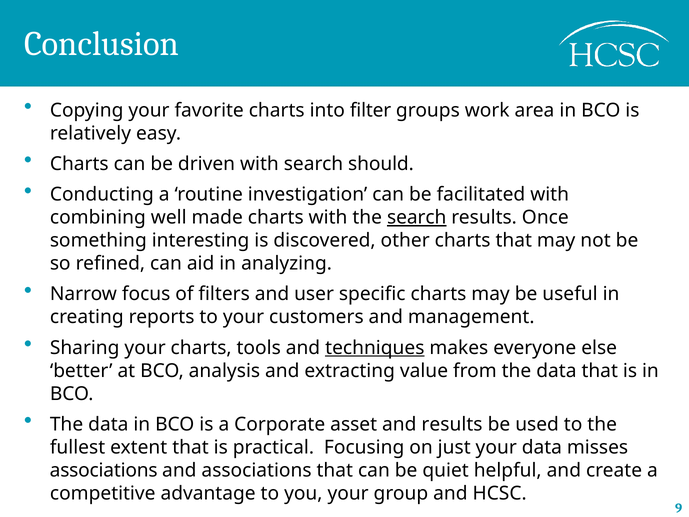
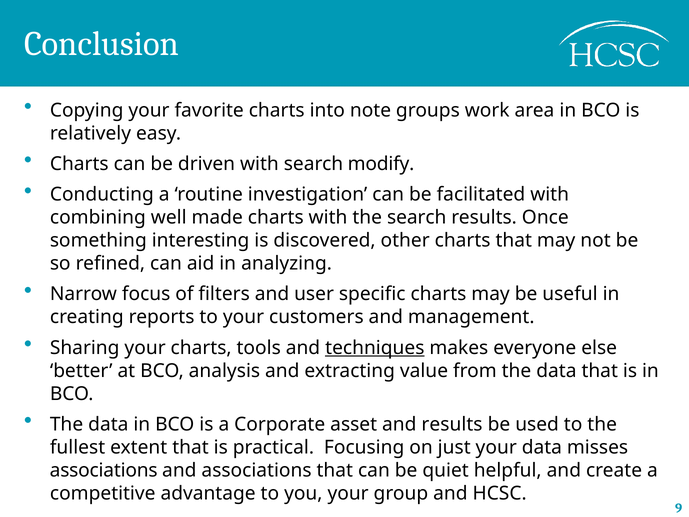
filter: filter -> note
should: should -> modify
search at (417, 217) underline: present -> none
